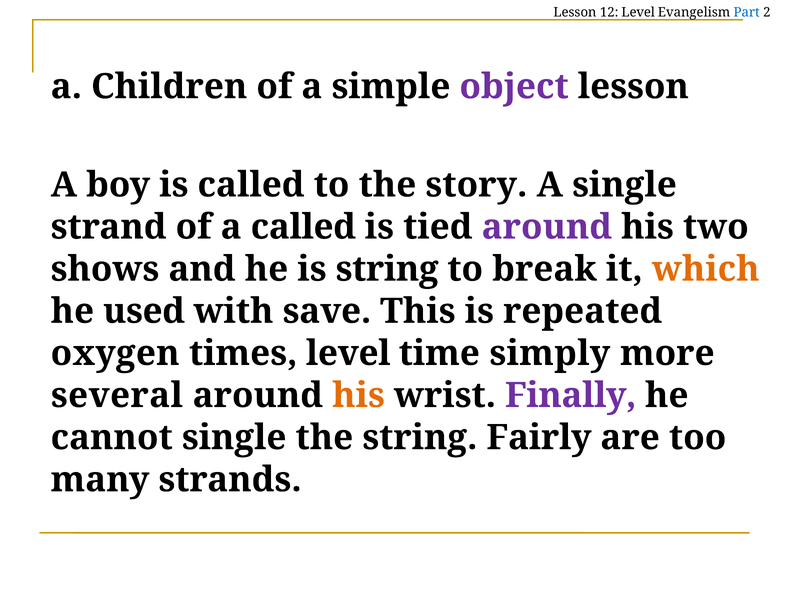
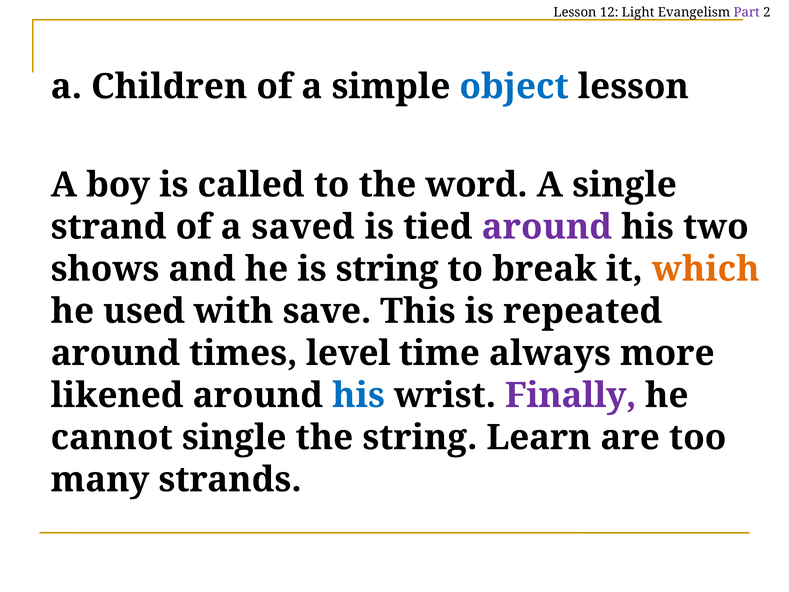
12 Level: Level -> Light
Part colour: blue -> purple
object colour: purple -> blue
story: story -> word
a called: called -> saved
oxygen at (115, 353): oxygen -> around
simply: simply -> always
several: several -> likened
his at (358, 395) colour: orange -> blue
Fairly: Fairly -> Learn
